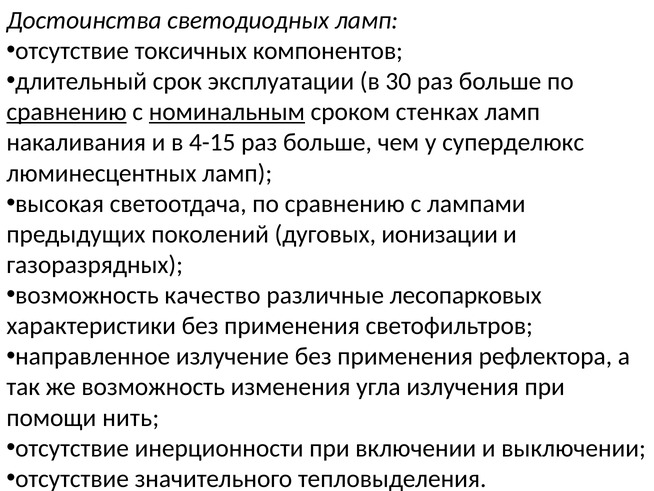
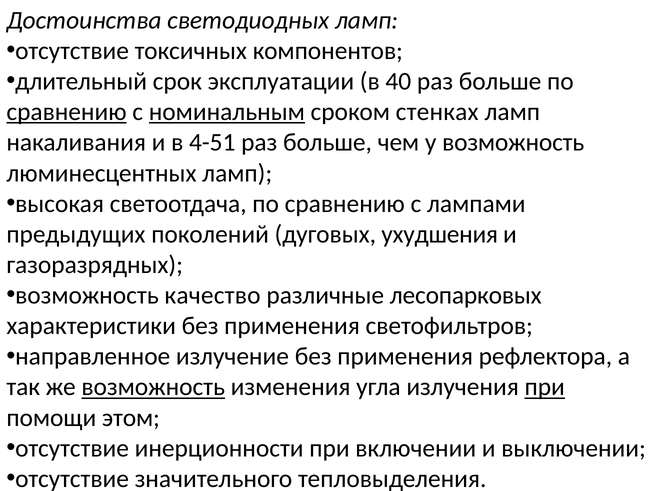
30: 30 -> 40
4-15: 4-15 -> 4-51
у суперделюкс: суперделюкс -> возможность
ионизации: ионизации -> ухудшения
возможность at (153, 387) underline: none -> present
при at (545, 387) underline: none -> present
нить: нить -> этом
